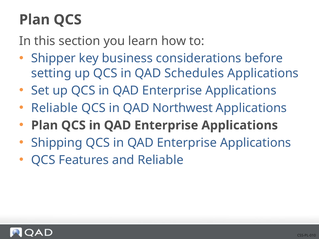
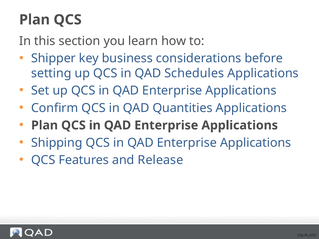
Reliable at (55, 108): Reliable -> Confirm
Northwest: Northwest -> Quantities
and Reliable: Reliable -> Release
